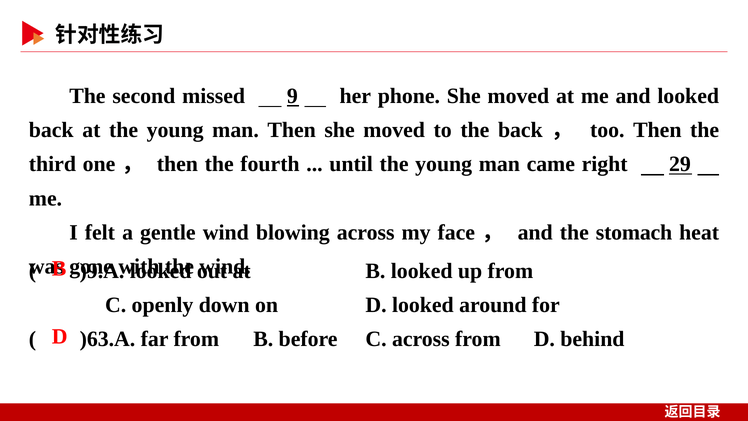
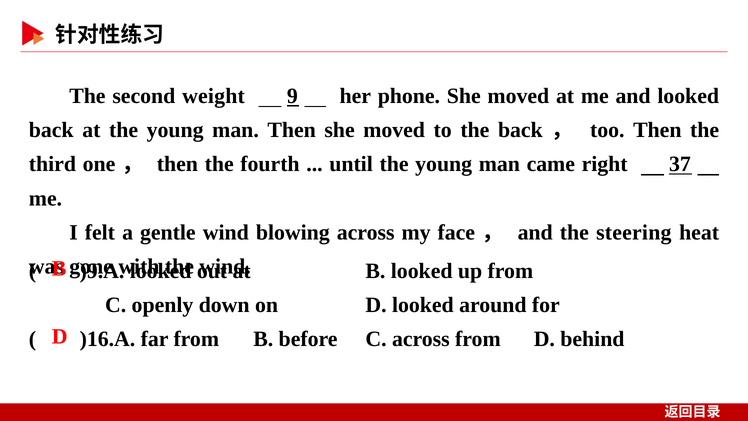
missed: missed -> weight
29: 29 -> 37
stomach: stomach -> steering
)63.A: )63.A -> )16.A
